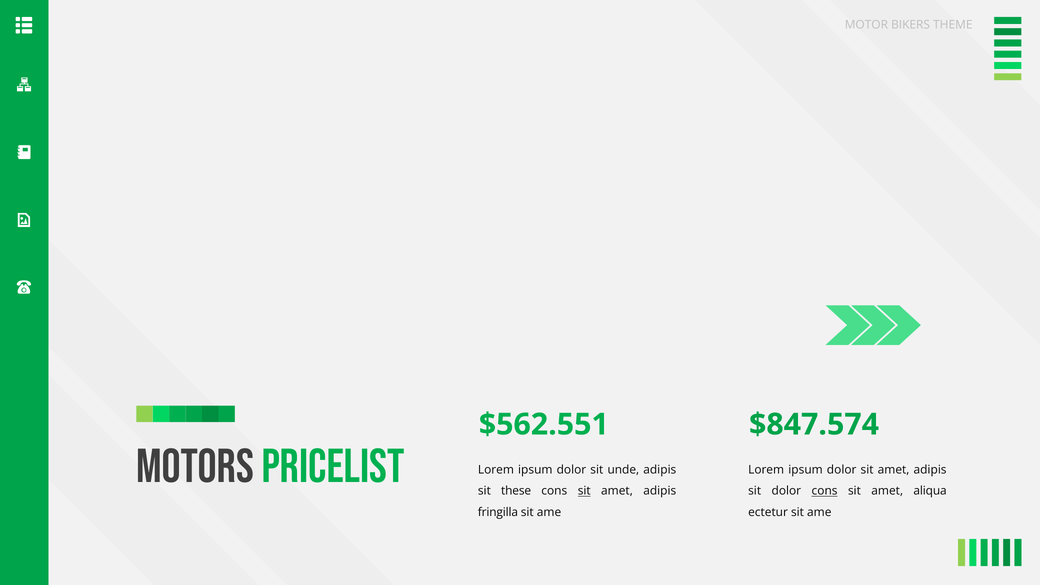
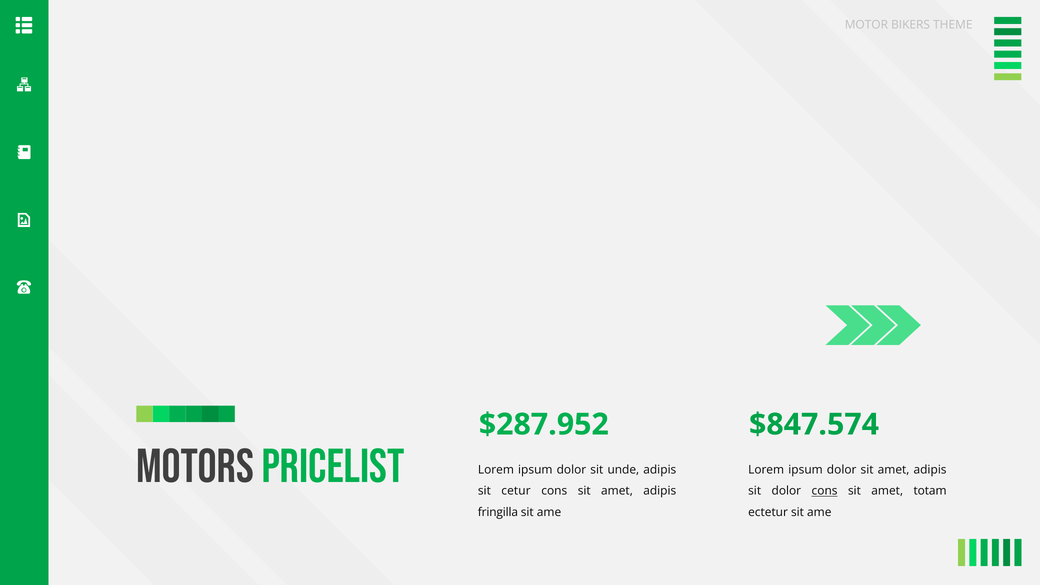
$562.551: $562.551 -> $287.952
these: these -> cetur
sit at (584, 491) underline: present -> none
aliqua: aliqua -> totam
